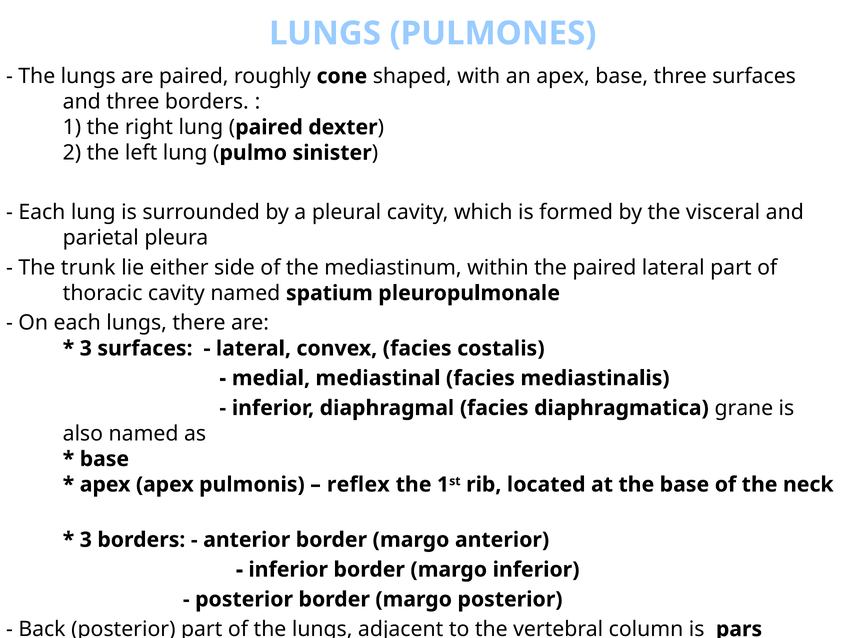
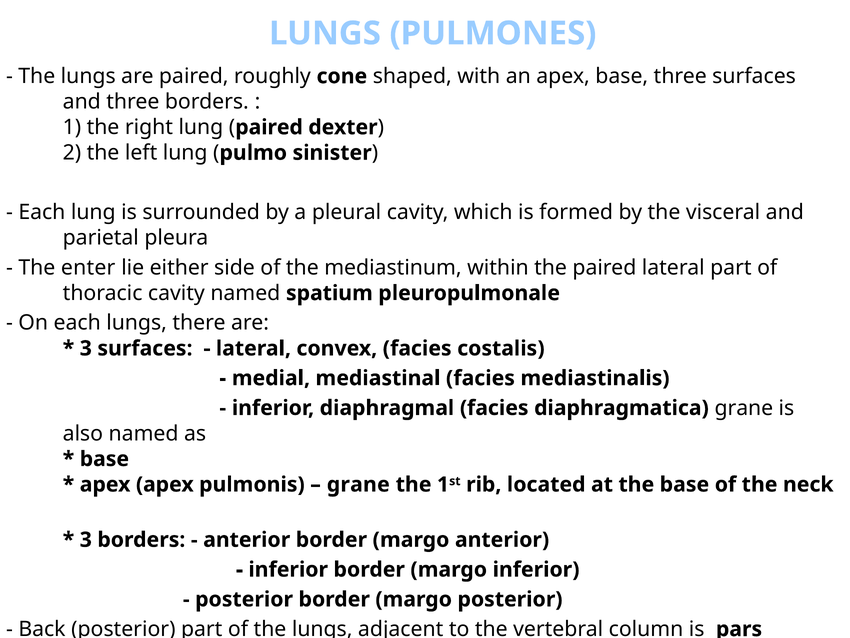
trunk: trunk -> enter
reflex at (358, 484): reflex -> grane
